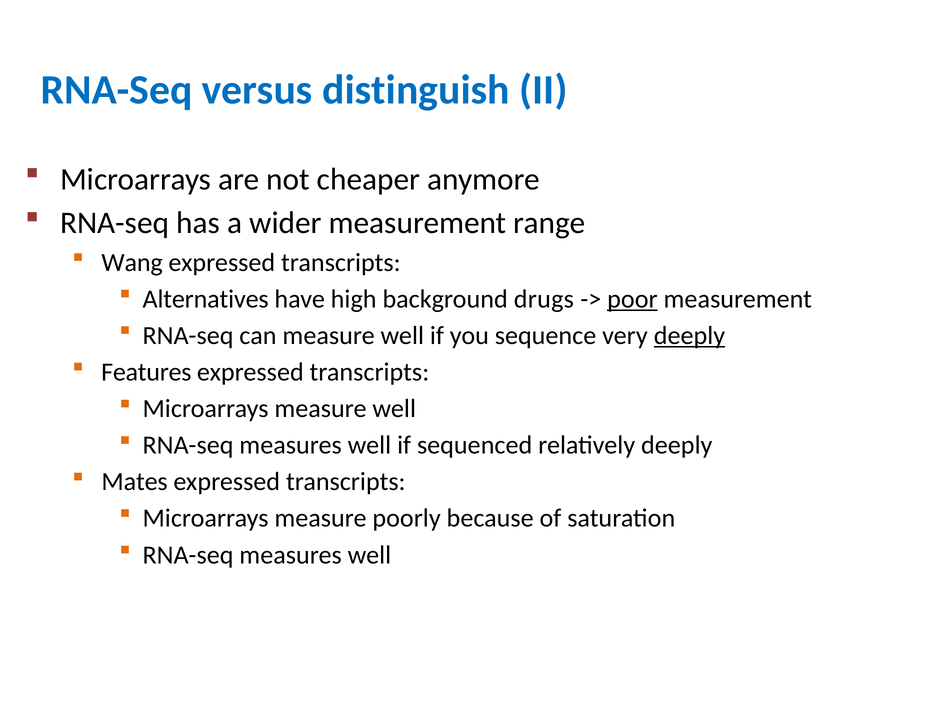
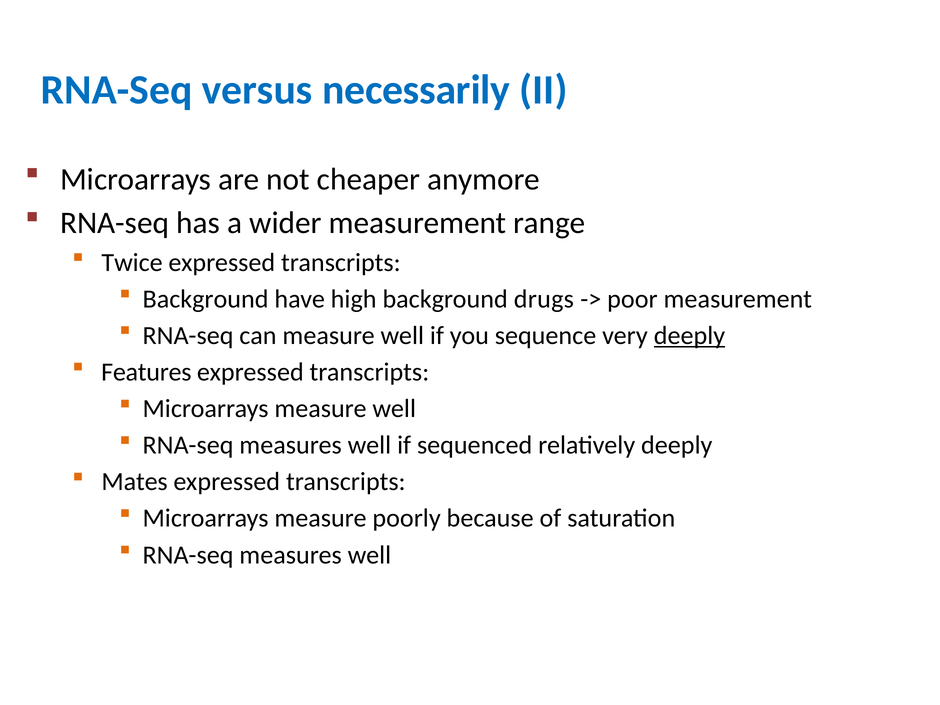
distinguish: distinguish -> necessarily
Wang: Wang -> Twice
Alternatives at (206, 299): Alternatives -> Background
poor underline: present -> none
